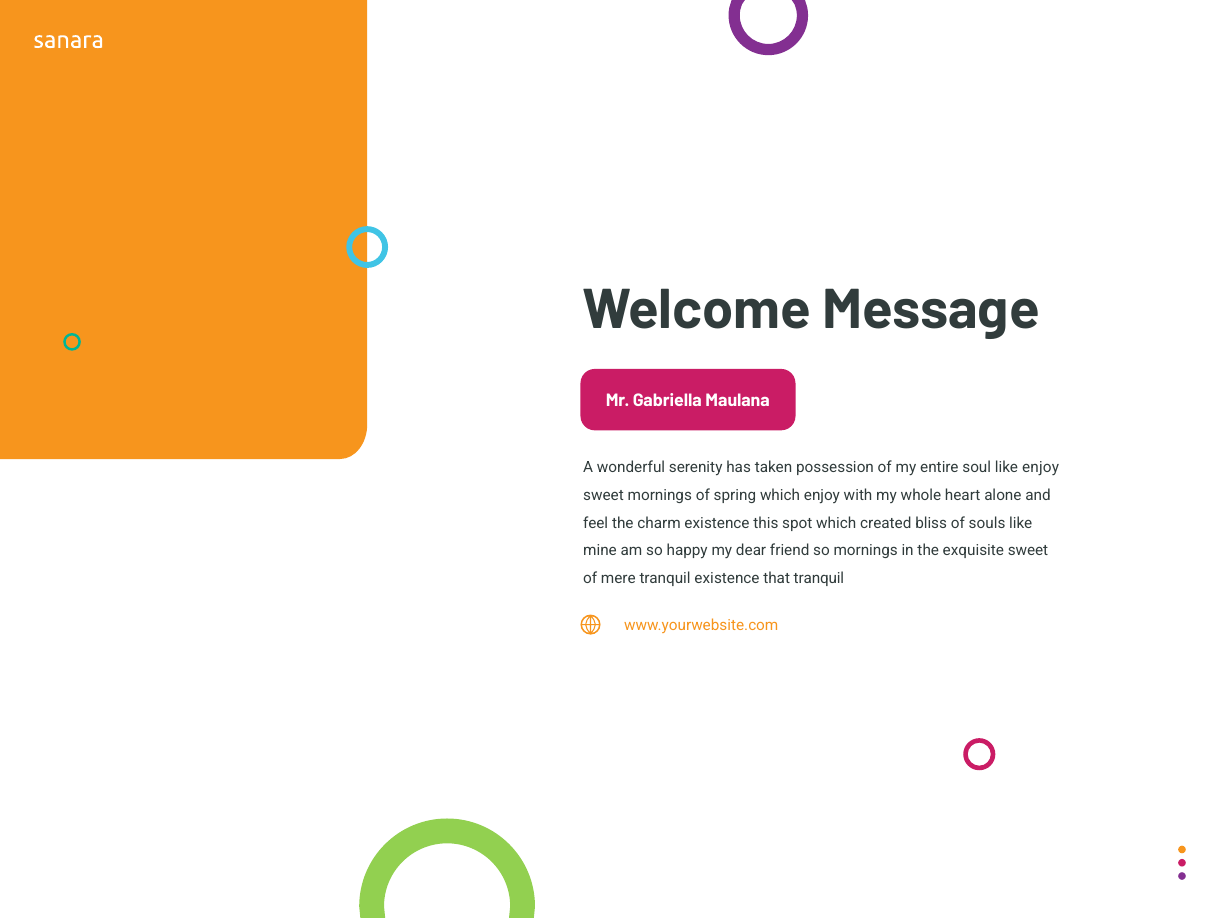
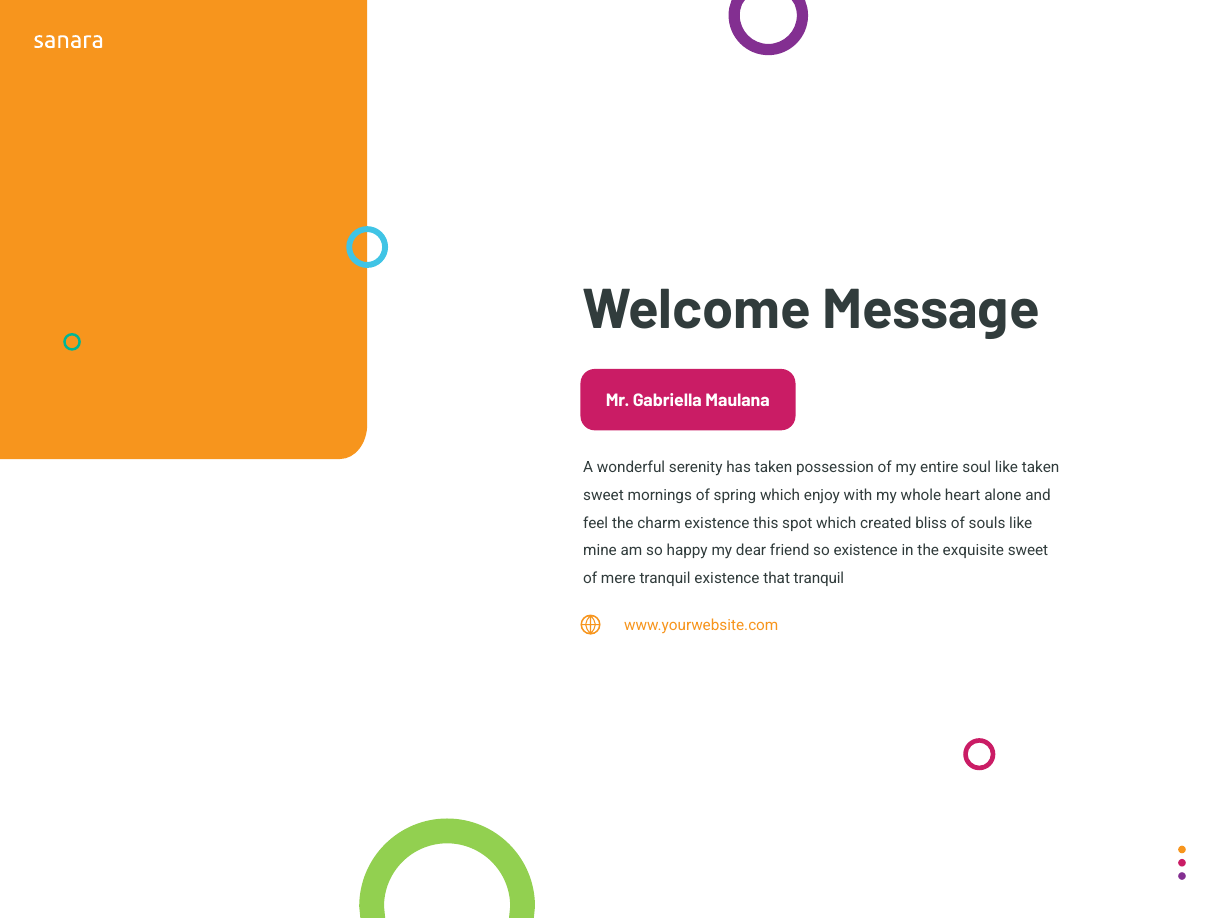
like enjoy: enjoy -> taken
so mornings: mornings -> existence
